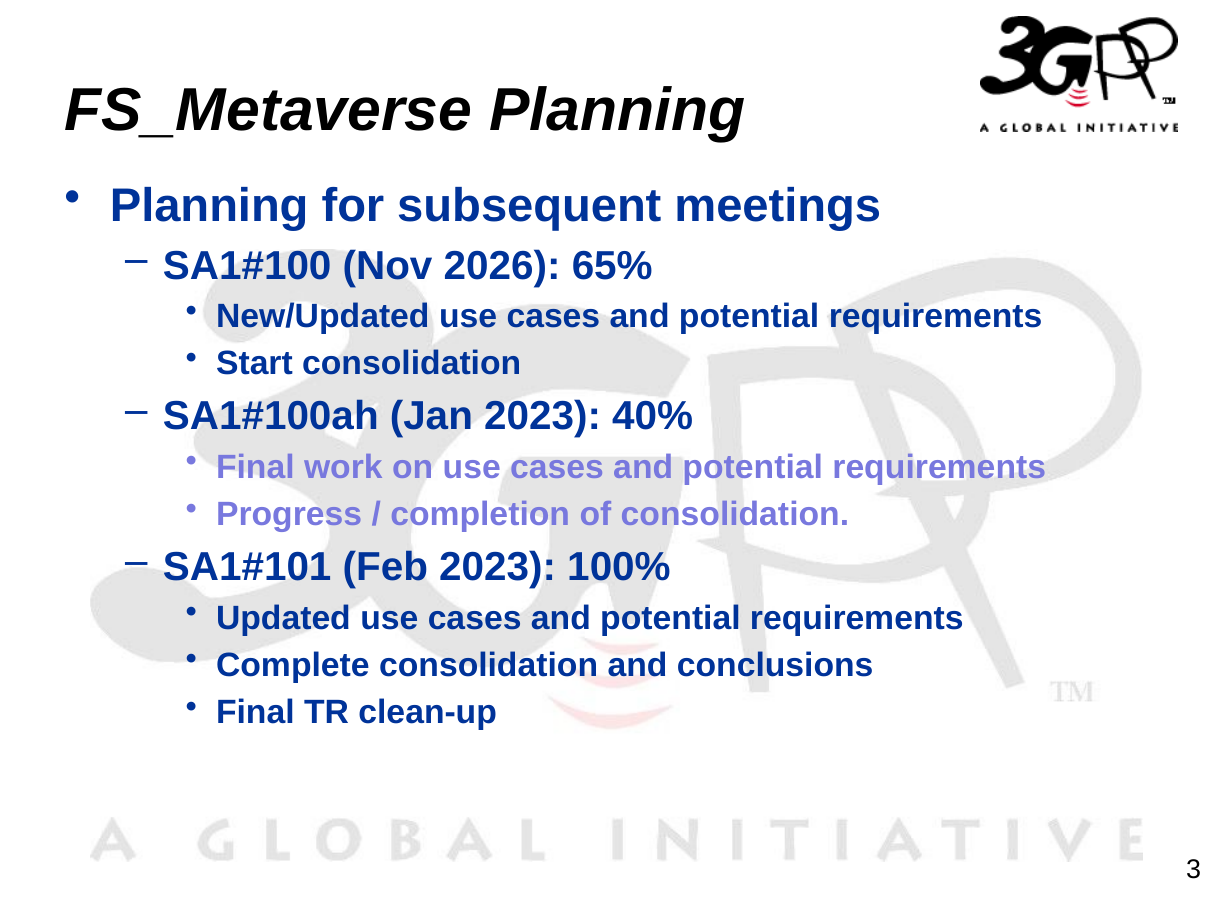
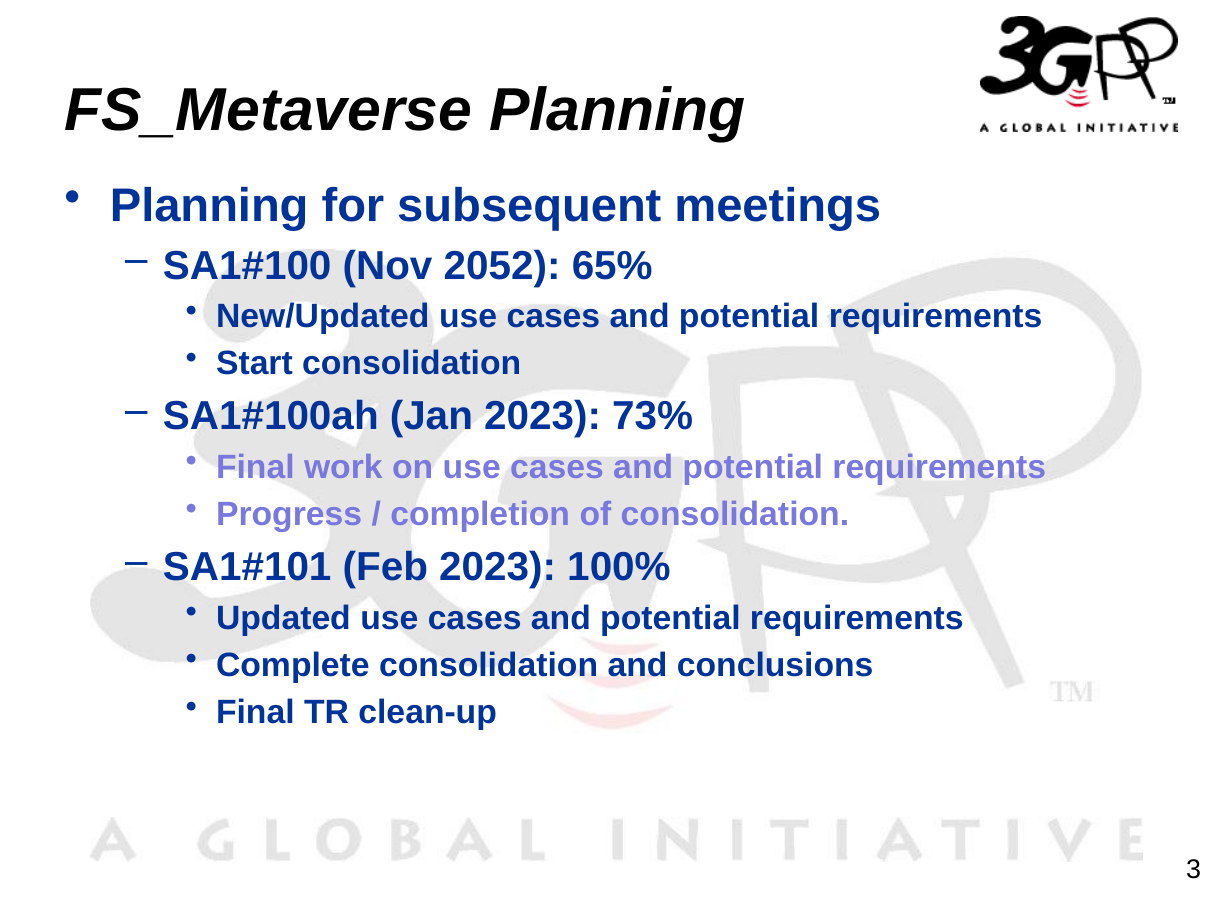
2026: 2026 -> 2052
40%: 40% -> 73%
